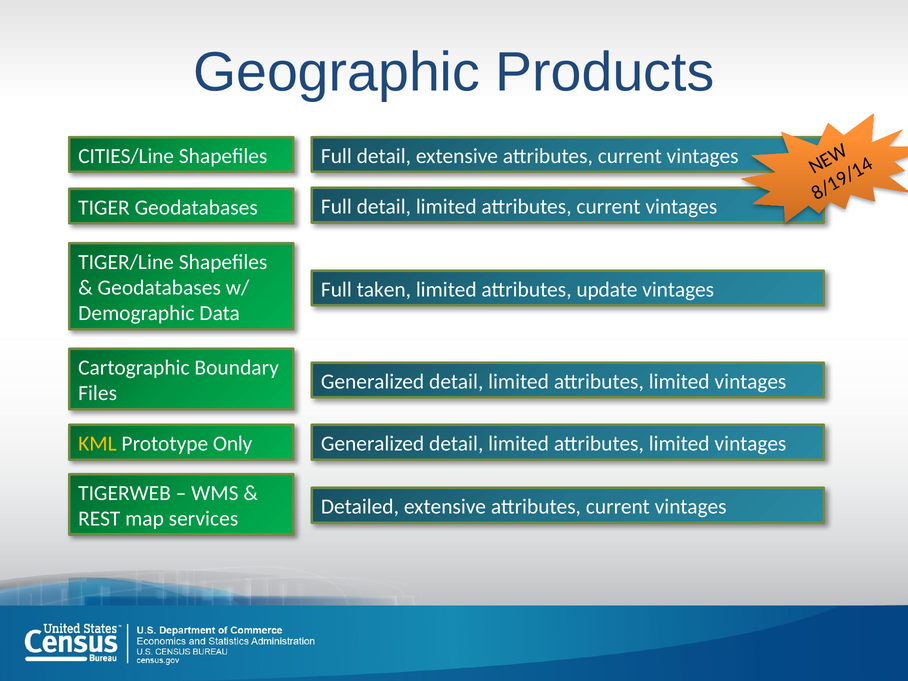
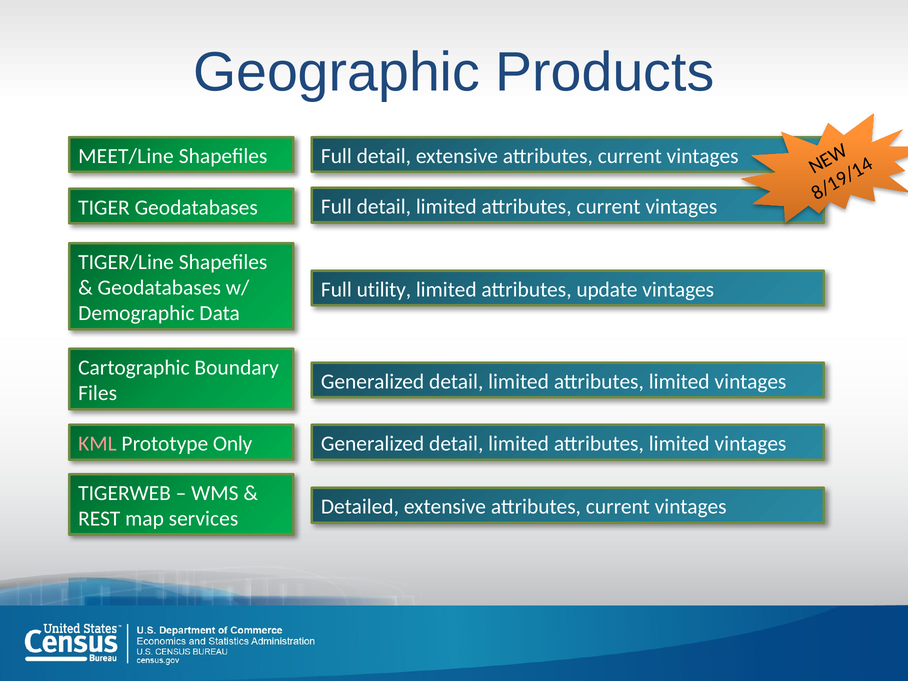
CITIES/Line: CITIES/Line -> MEET/Line
taken: taken -> utility
KML colour: yellow -> pink
